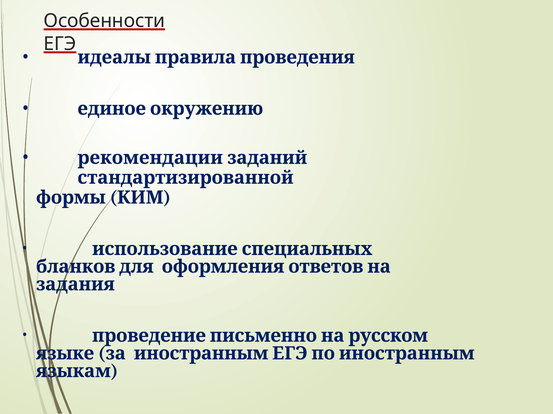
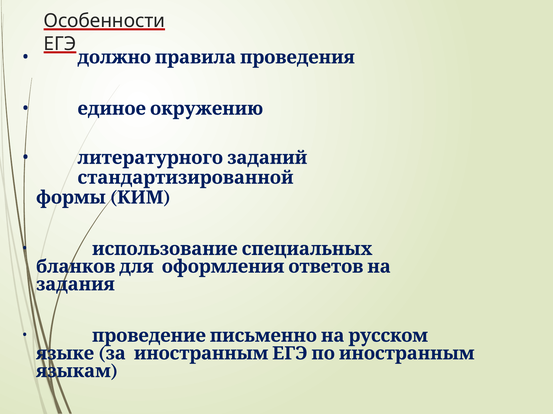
идеалы: идеалы -> должно
рекомендации: рекомендации -> литературного
